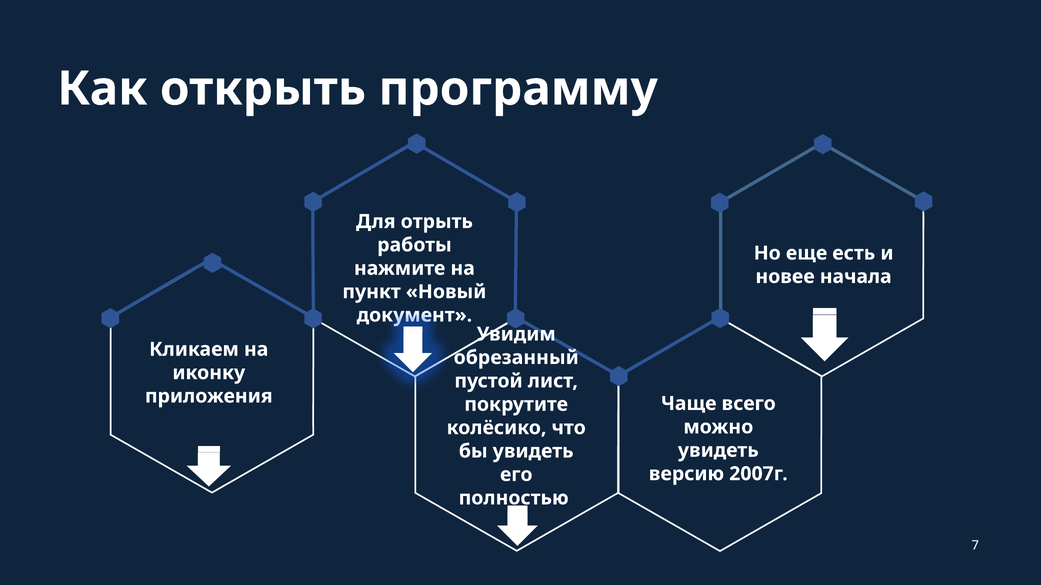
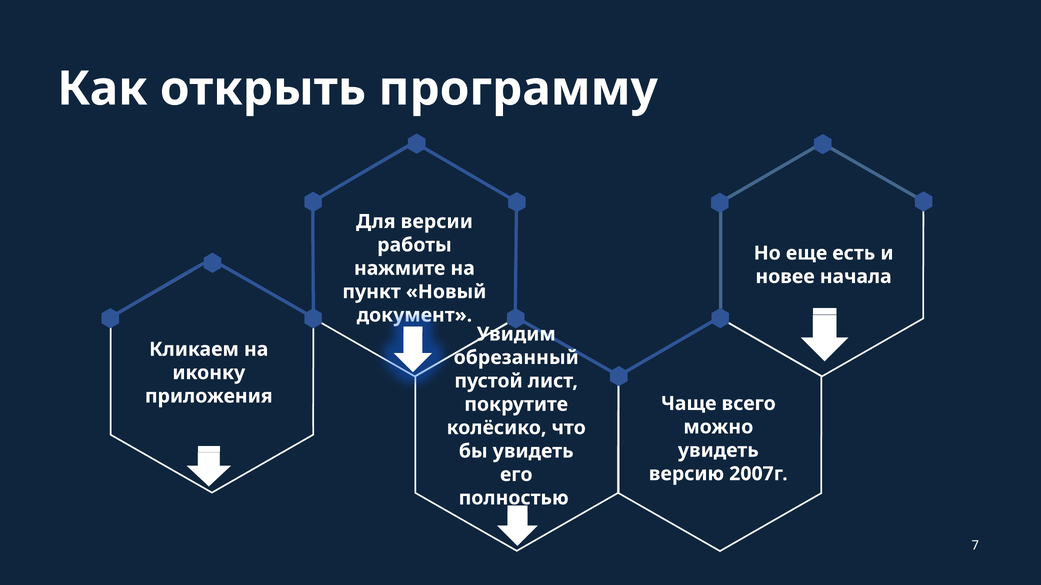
отрыть: отрыть -> версии
